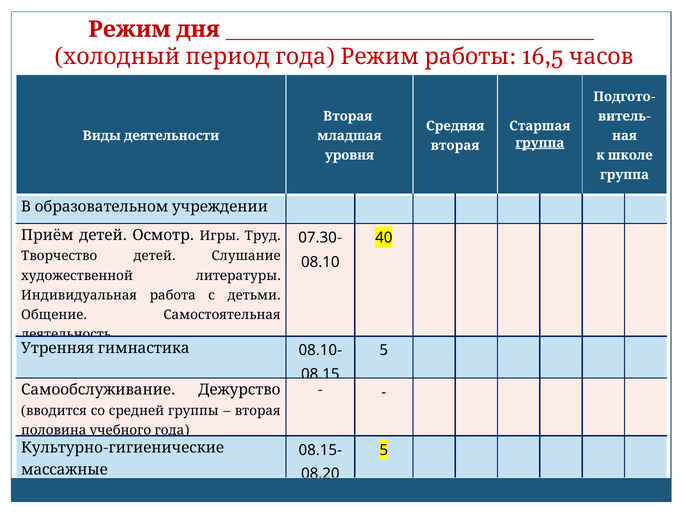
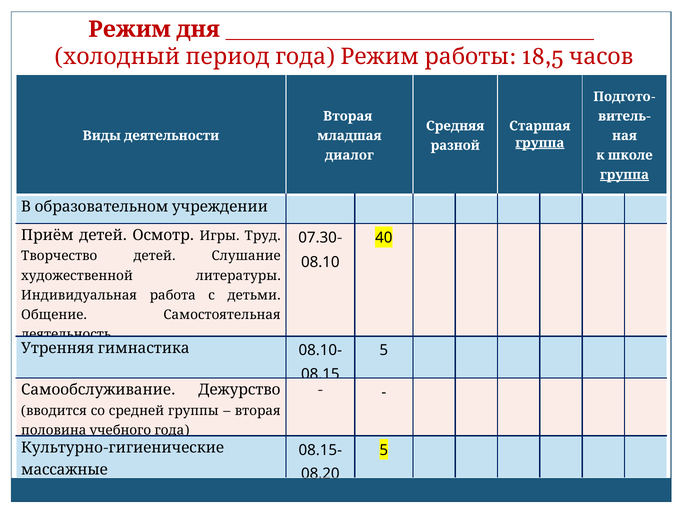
16,5: 16,5 -> 18,5
вторая at (455, 145): вторая -> разной
уровня: уровня -> диалог
группа at (624, 174) underline: none -> present
